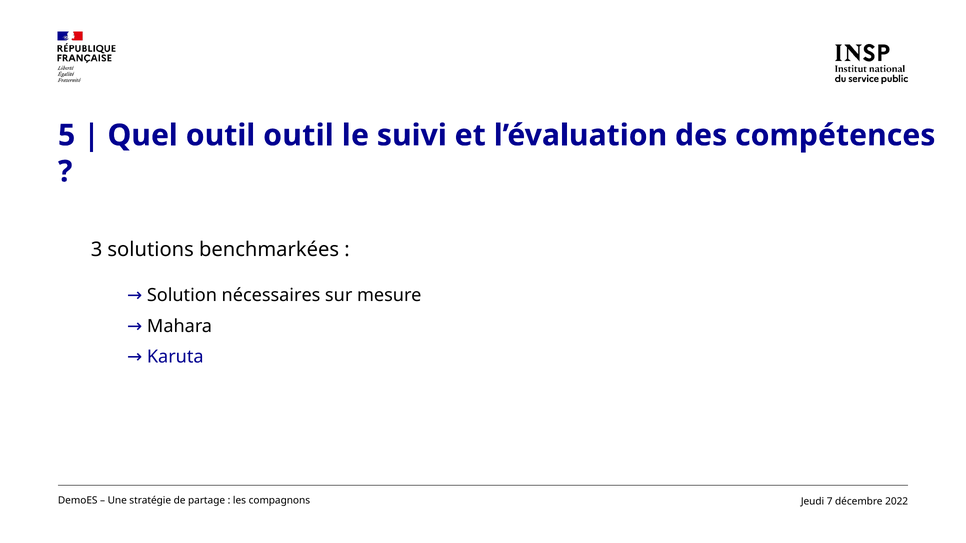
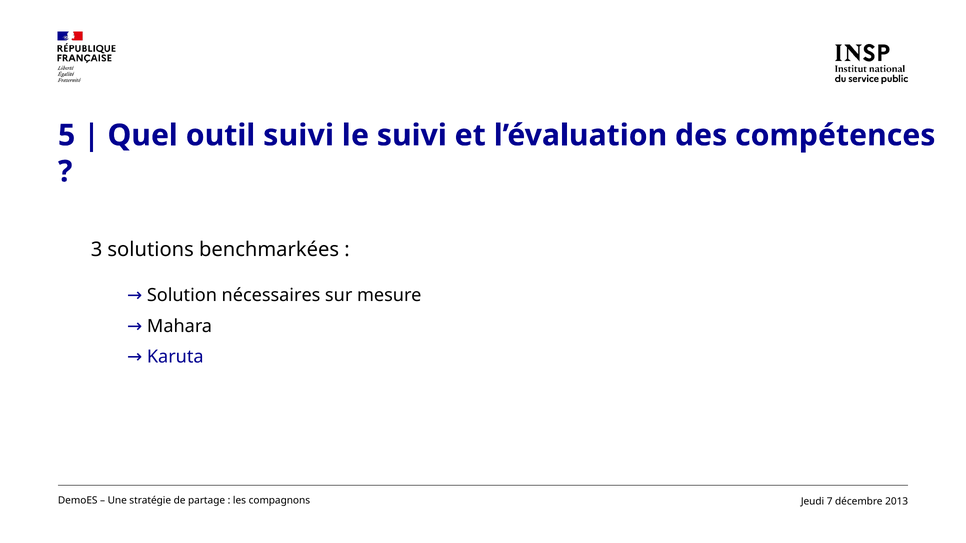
outil outil: outil -> suivi
2022: 2022 -> 2013
